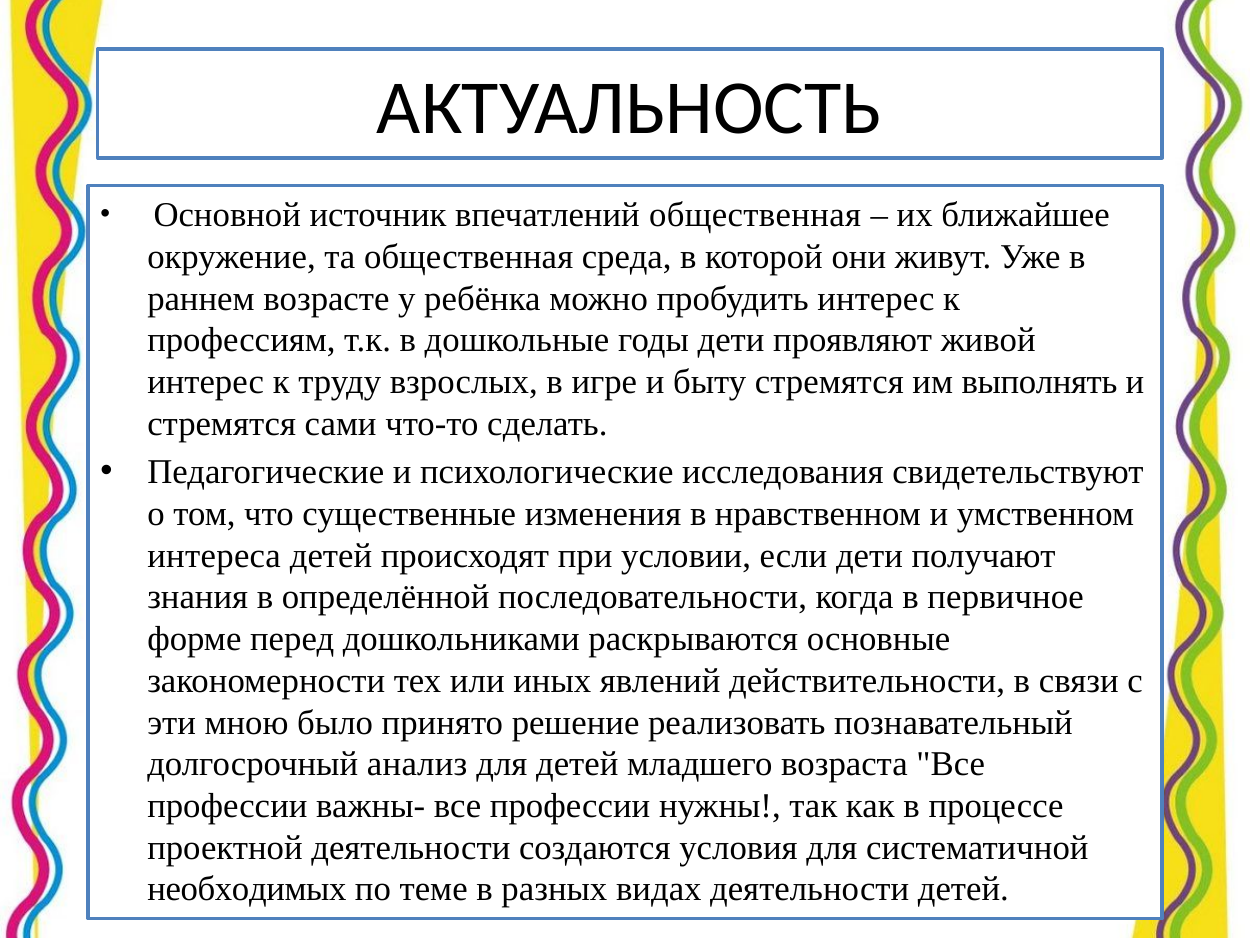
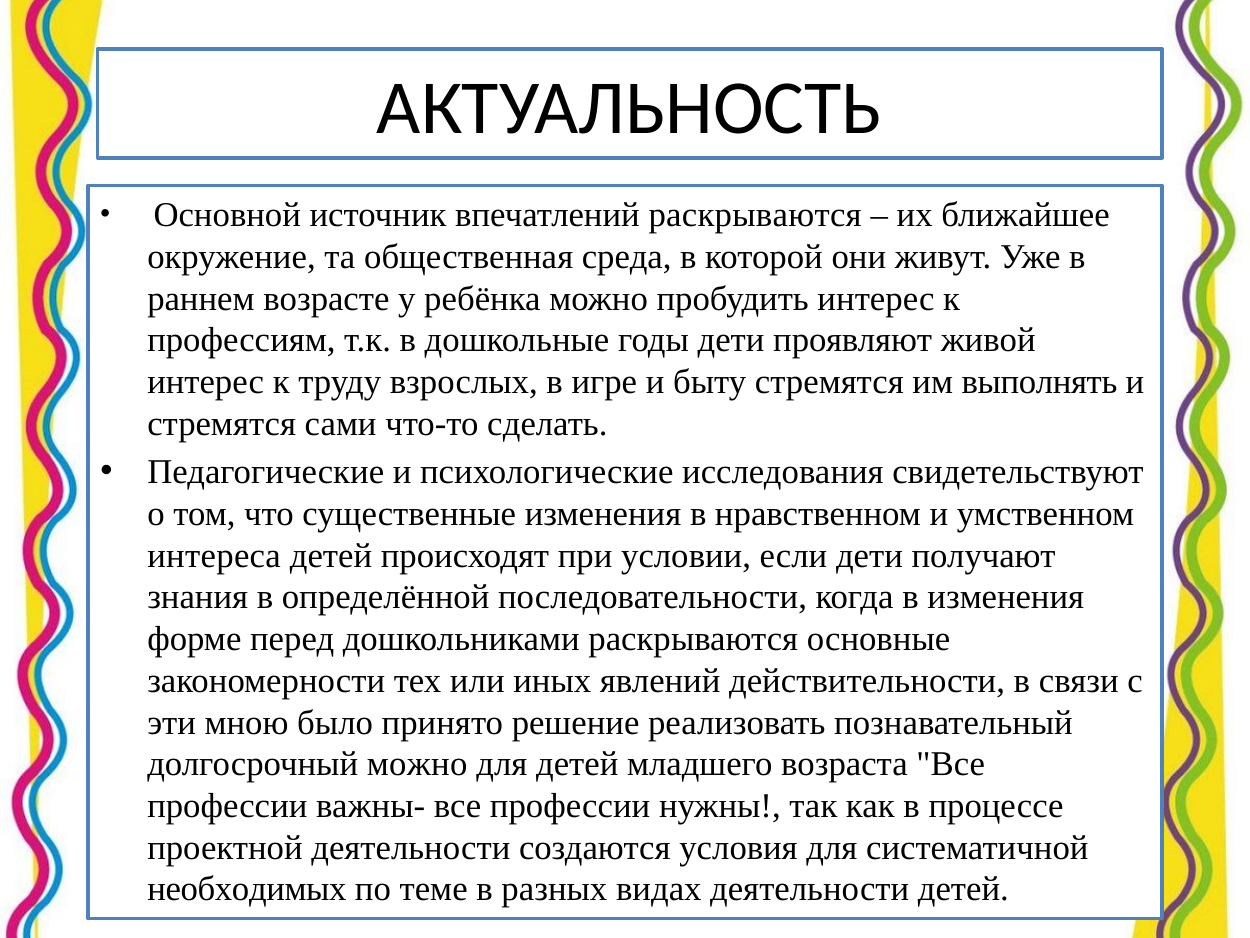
впечатлений общественная: общественная -> раскрываются
в первичное: первичное -> изменения
долгосрочный анализ: анализ -> можно
